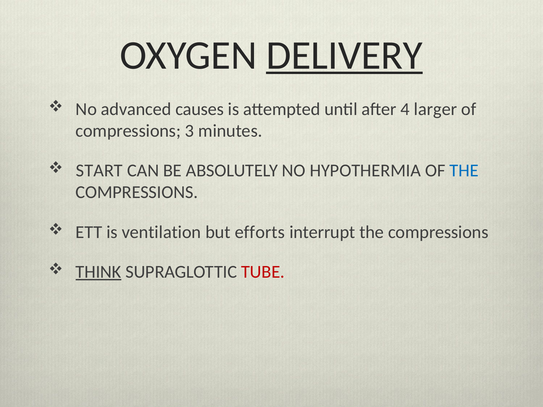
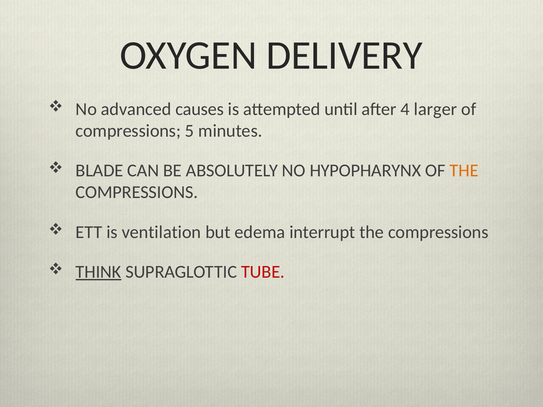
DELIVERY underline: present -> none
3: 3 -> 5
START: START -> BLADE
HYPOTHERMIA: HYPOTHERMIA -> HYPOPHARYNX
THE at (464, 171) colour: blue -> orange
efforts: efforts -> edema
